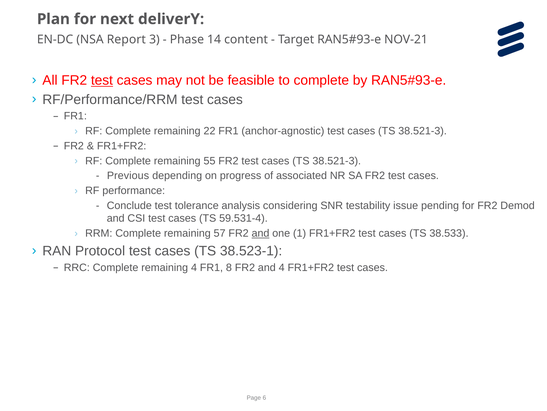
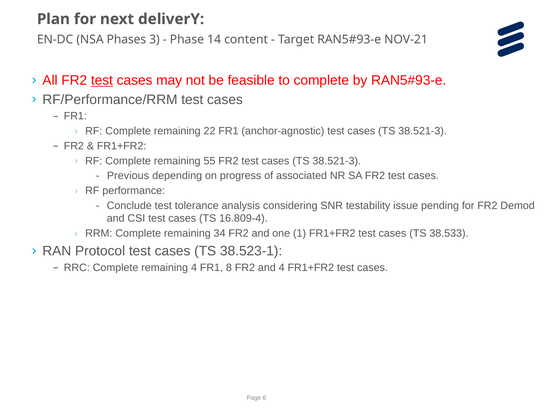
Report: Report -> Phases
59.531-4: 59.531-4 -> 16.809-4
57: 57 -> 34
and at (260, 233) underline: present -> none
